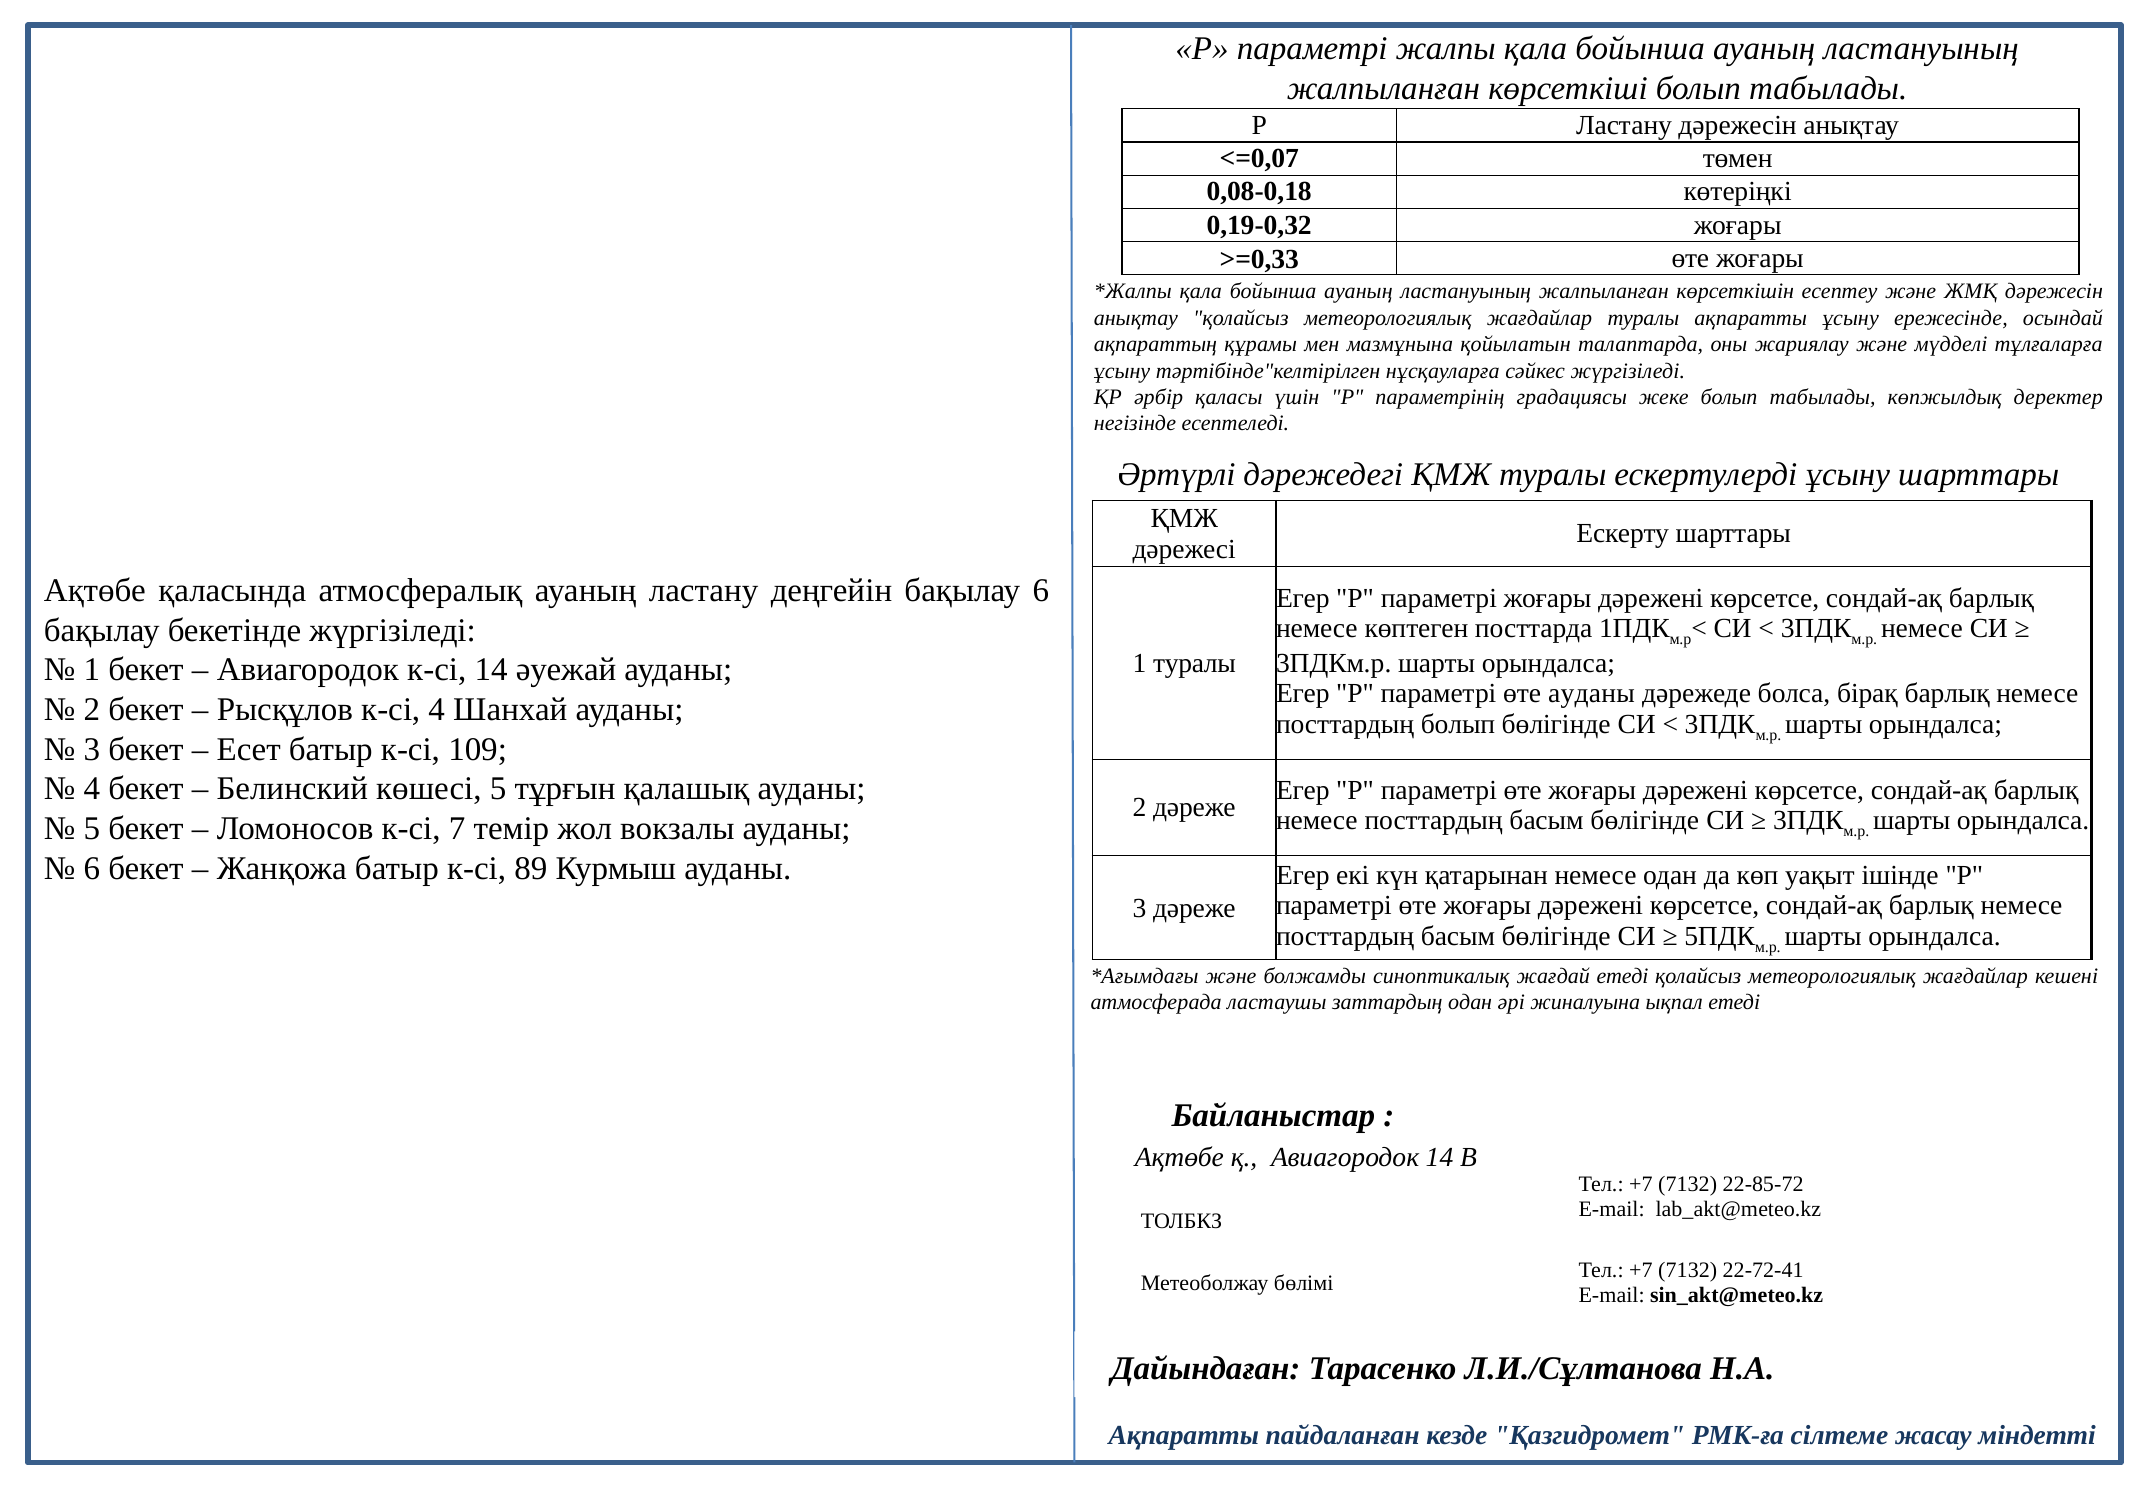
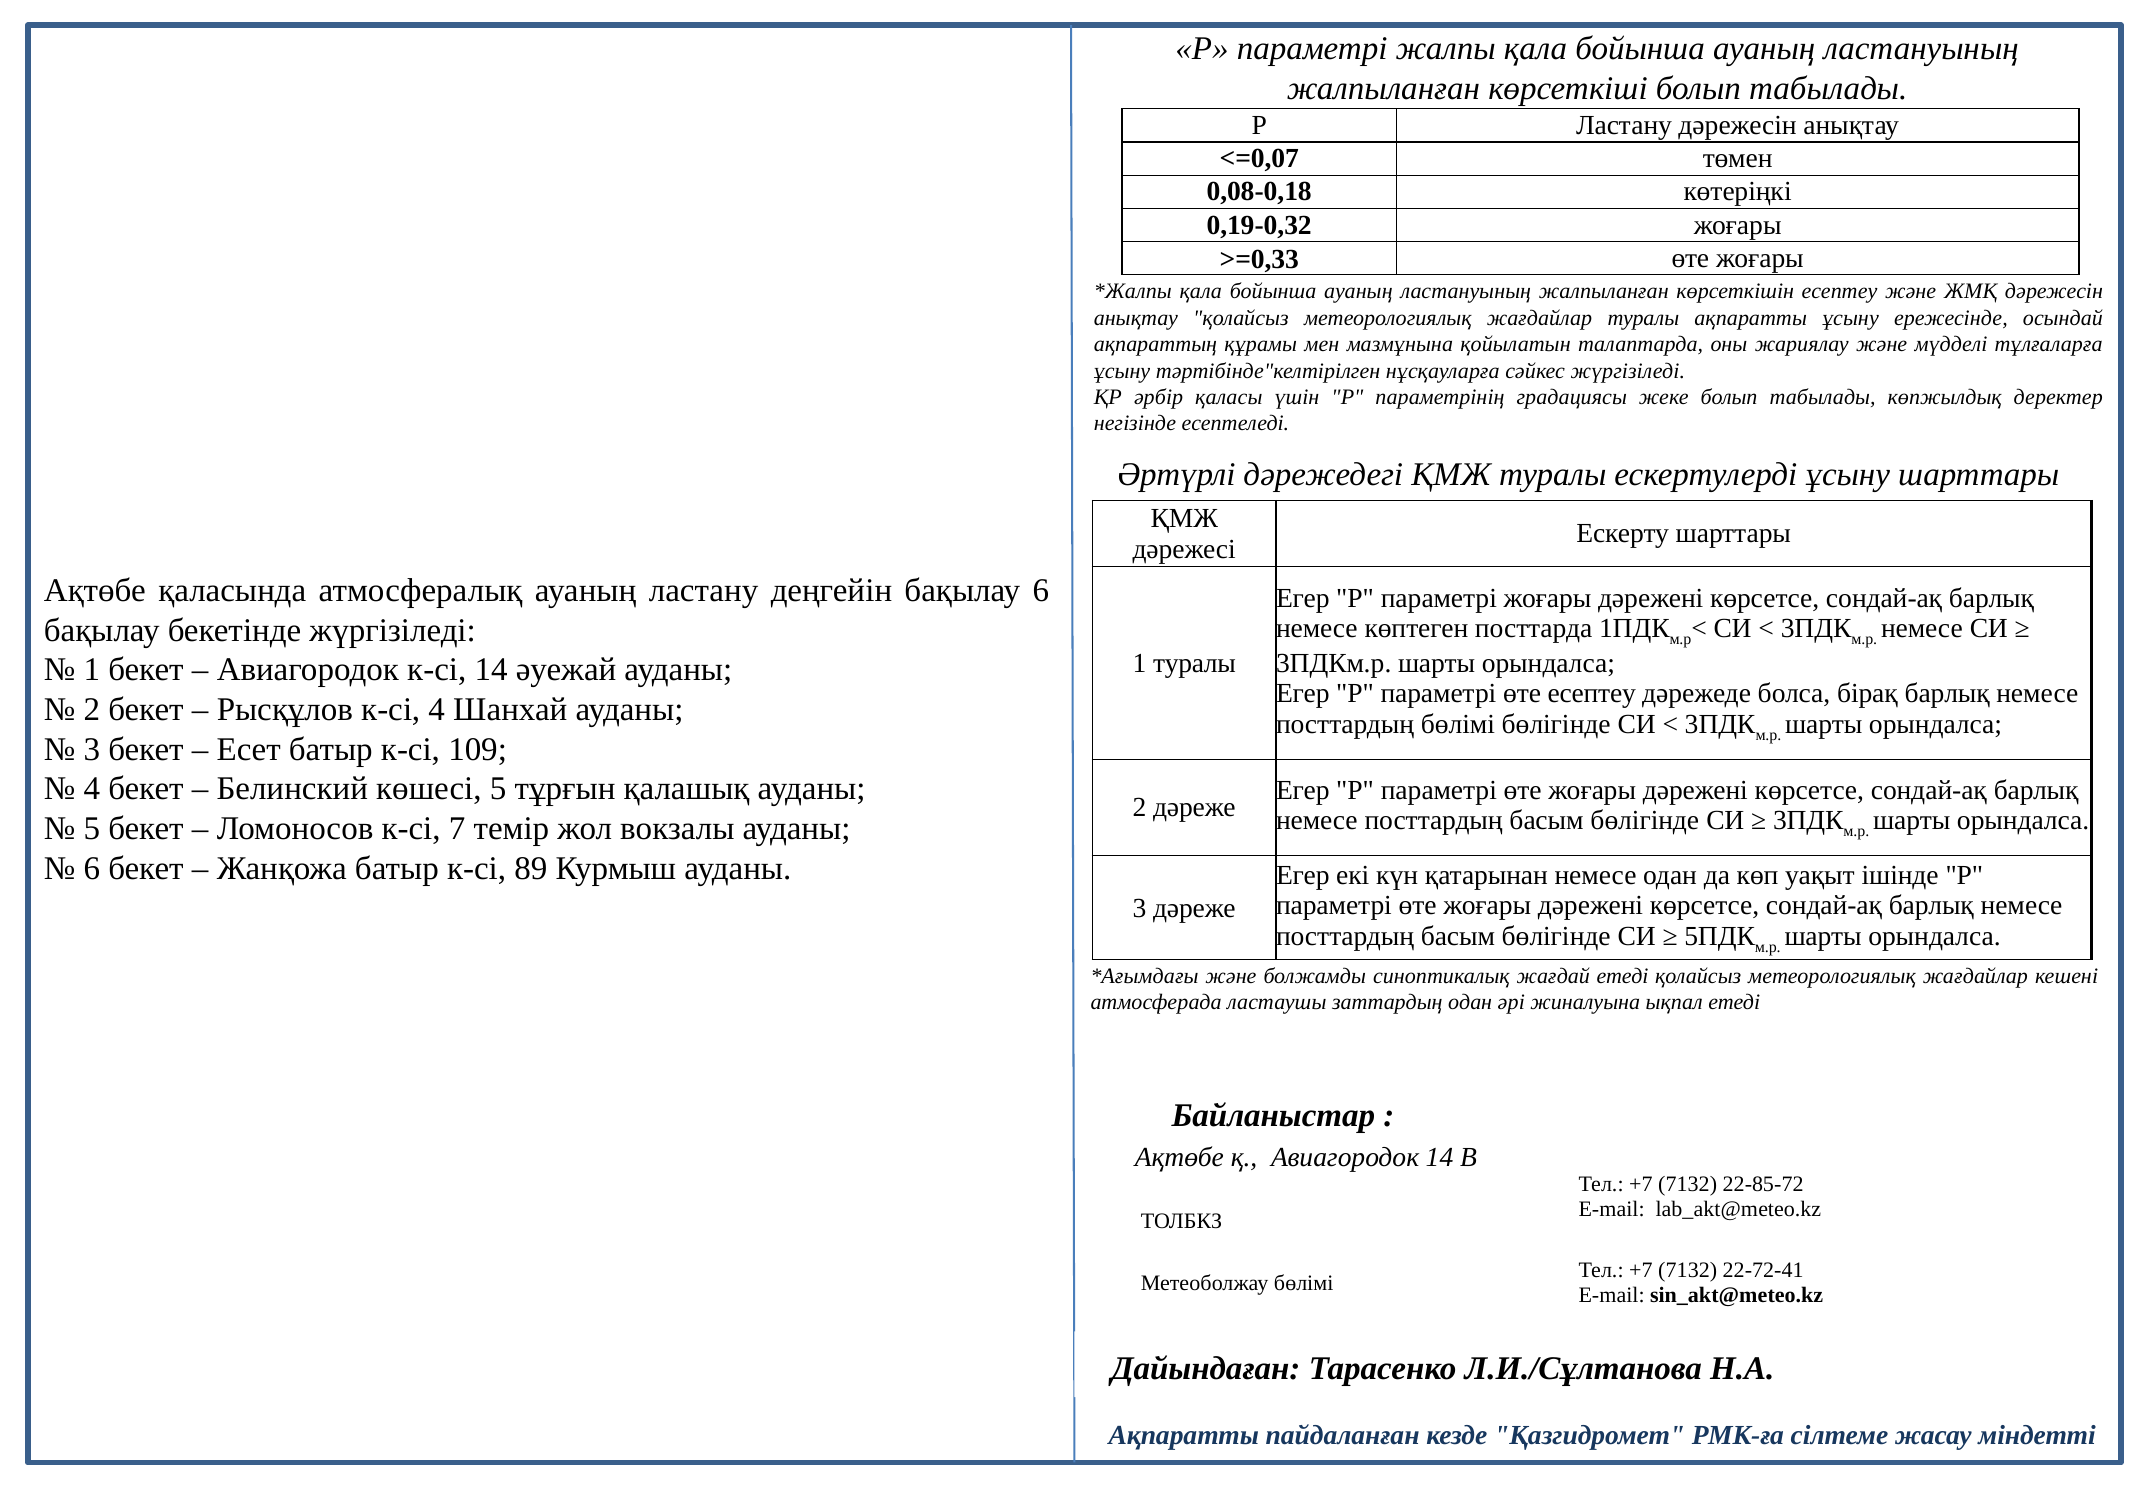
өте ауданы: ауданы -> есептеу
посттардың болып: болып -> бөлімі
